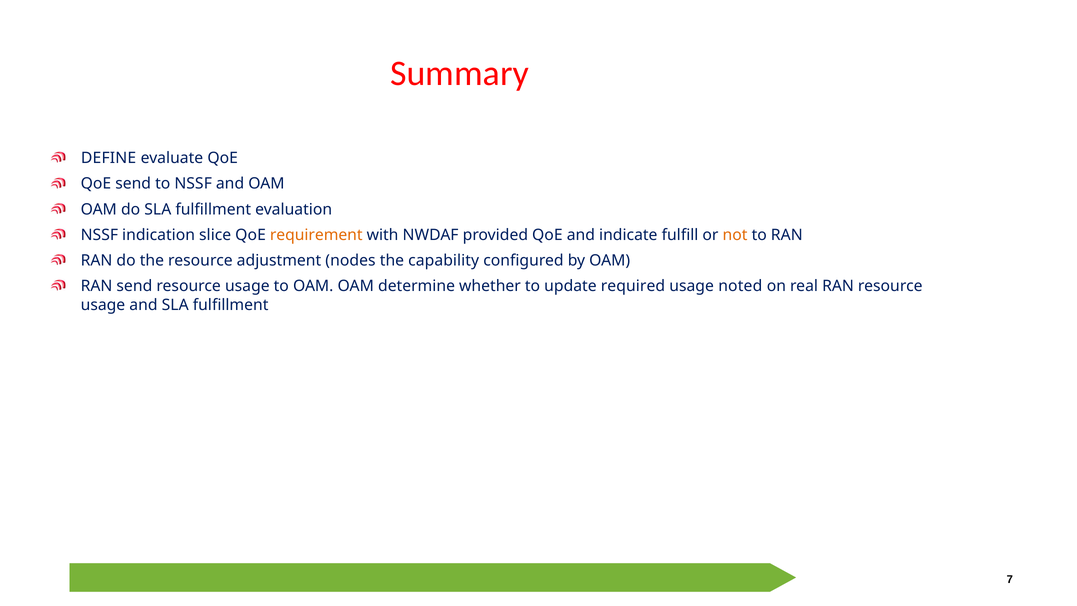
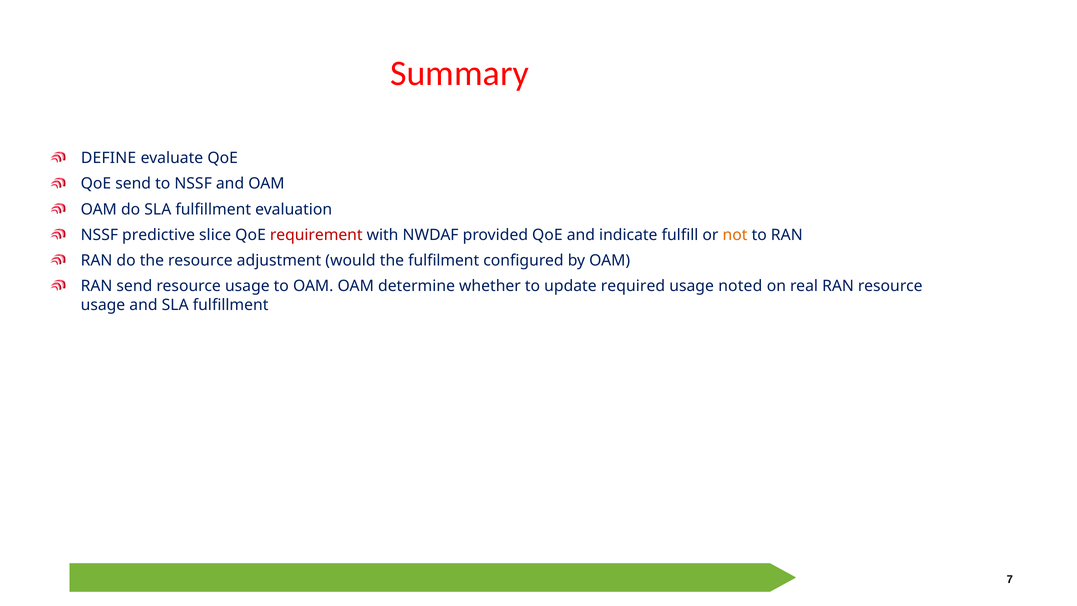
indication: indication -> predictive
requirement colour: orange -> red
nodes: nodes -> would
capability: capability -> fulfilment
